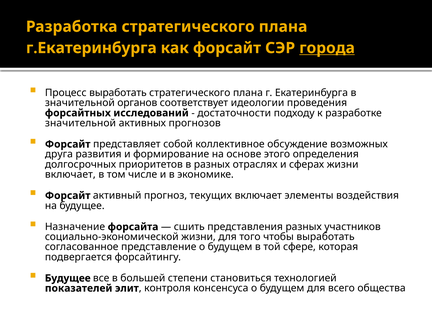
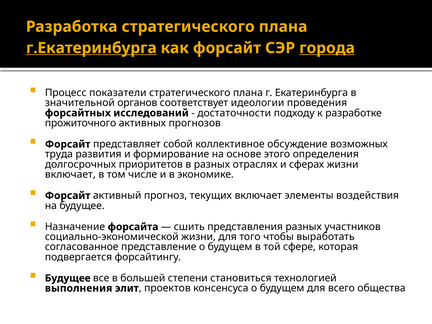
г.Екатеринбурга underline: none -> present
Процесс выработать: выработать -> показатели
значительной at (80, 123): значительной -> прожиточного
друга: друга -> труда
показателей: показателей -> выполнения
контроля: контроля -> проектов
